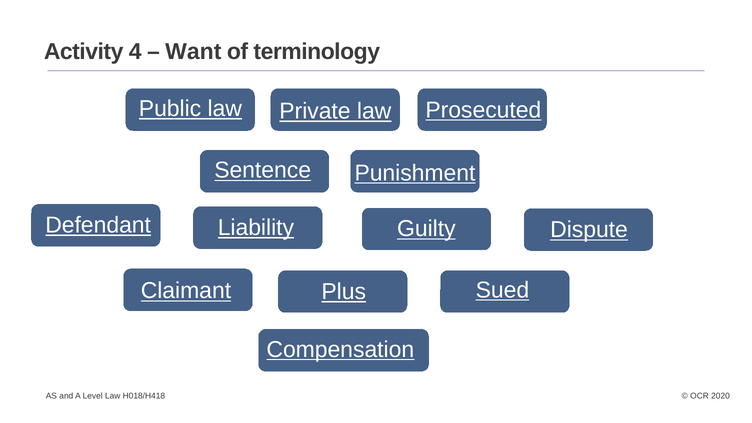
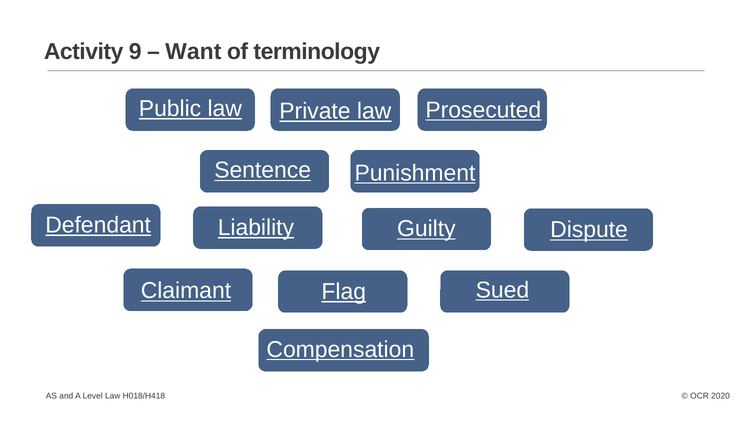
4: 4 -> 9
Plus: Plus -> Flag
